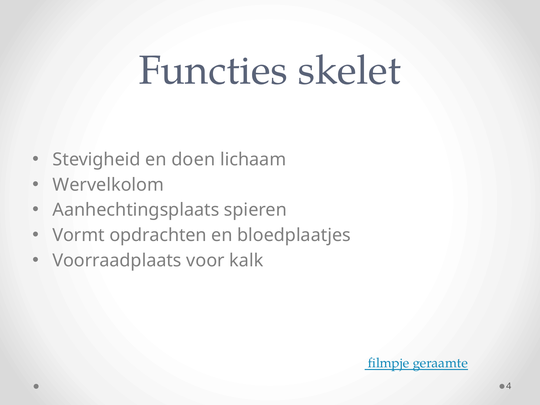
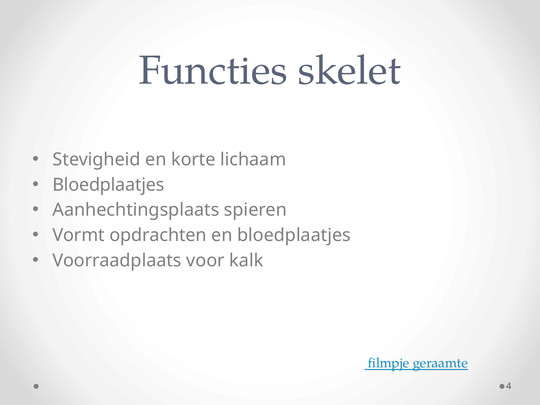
doen: doen -> korte
Wervelkolom at (108, 185): Wervelkolom -> Bloedplaatjes
